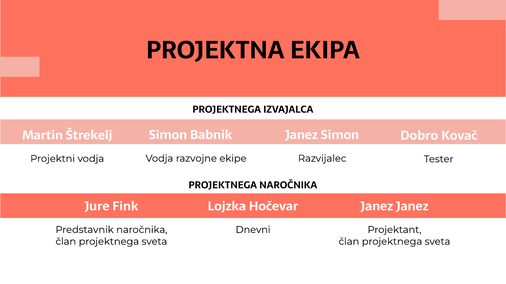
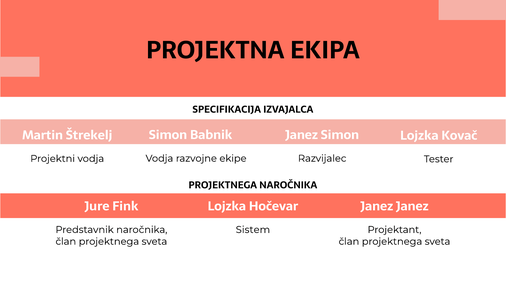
PROJEKTNEGA at (227, 110): PROJEKTNEGA -> SPECIFIKACIJA
Dobro at (419, 136): Dobro -> Lojzka
Dnevni: Dnevni -> Sistem
